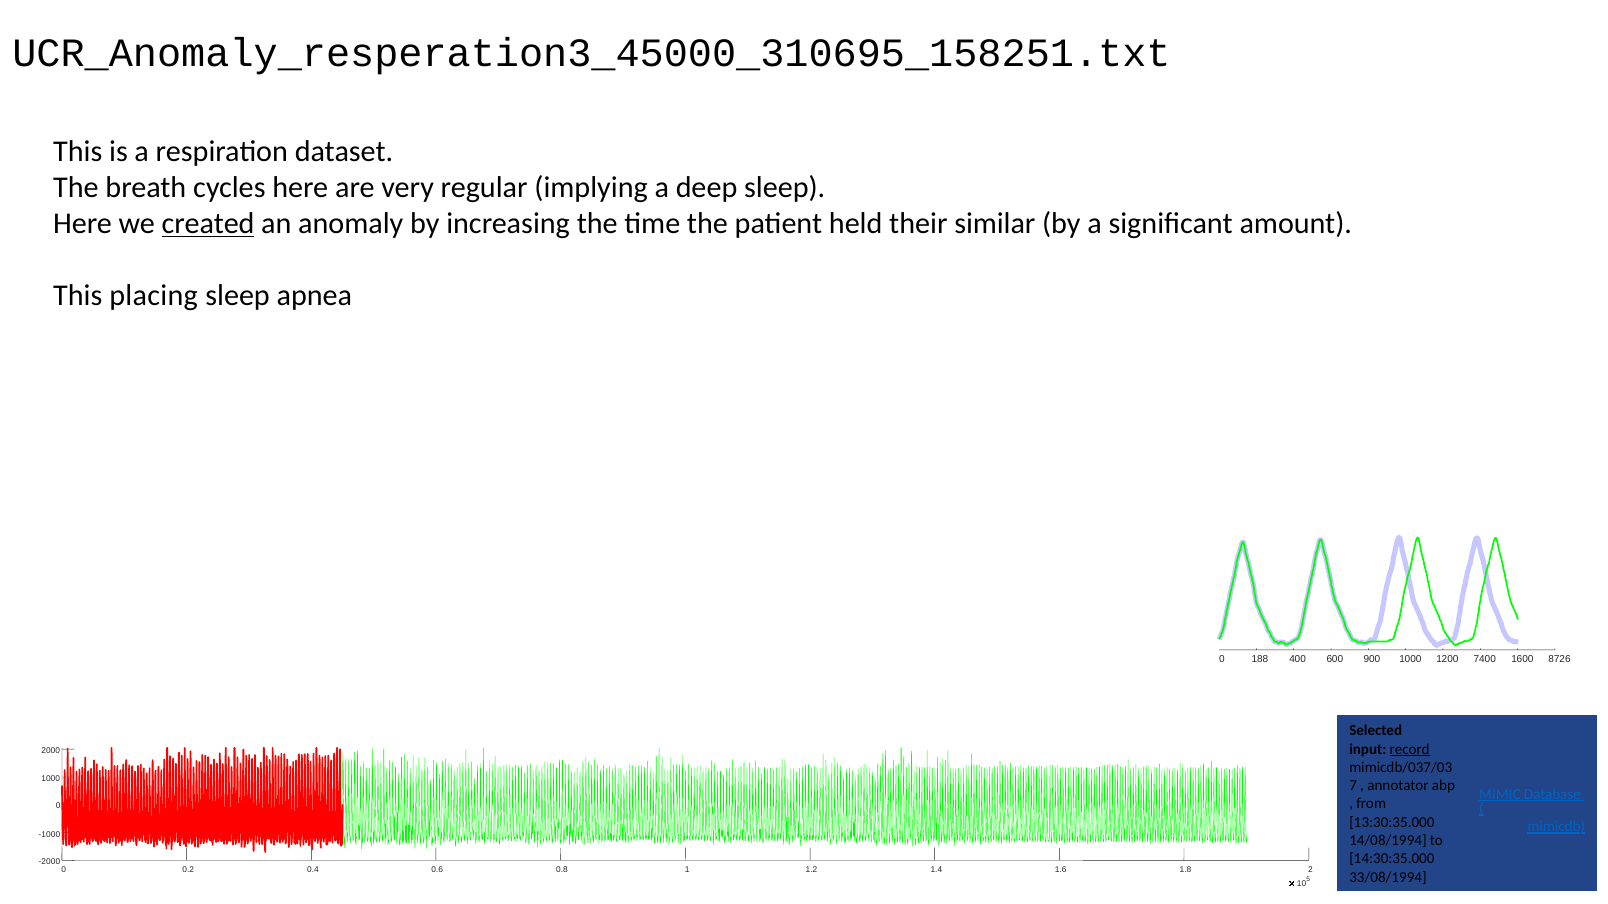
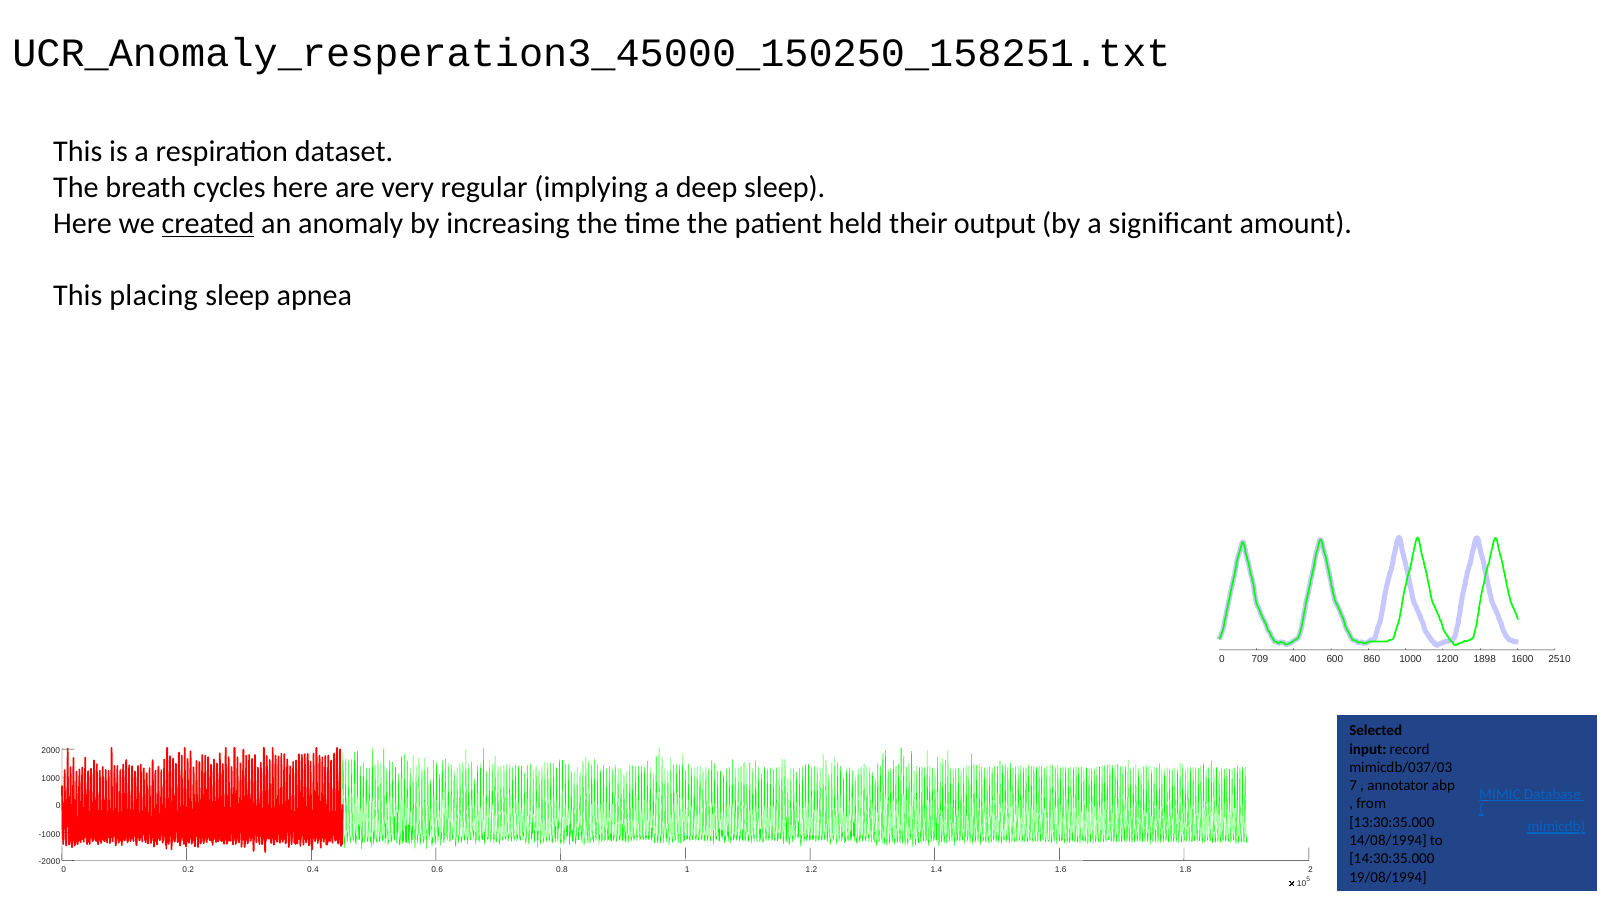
UCR_Anomaly_resperation3_45000_310695_158251.txt: UCR_Anomaly_resperation3_45000_310695_158251.txt -> UCR_Anomaly_resperation3_45000_150250_158251.txt
similar: similar -> output
188: 188 -> 709
900: 900 -> 860
7400: 7400 -> 1898
8726: 8726 -> 2510
record underline: present -> none
33/08/1994: 33/08/1994 -> 19/08/1994
